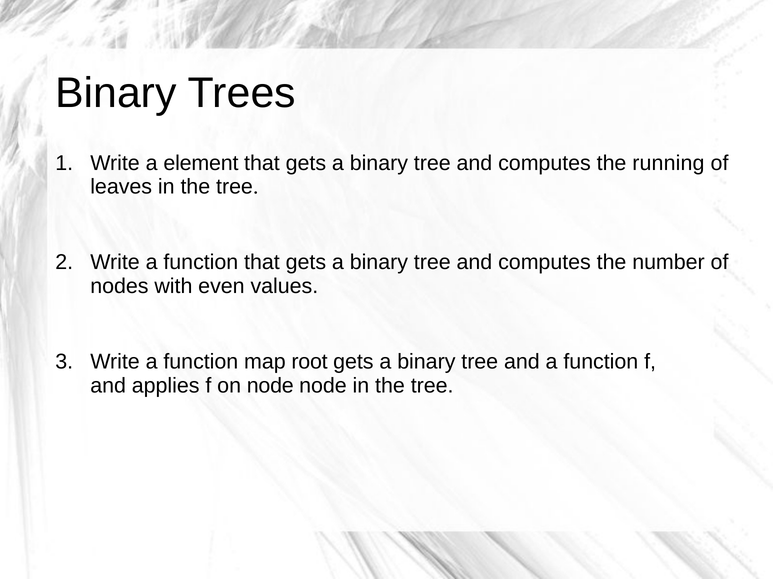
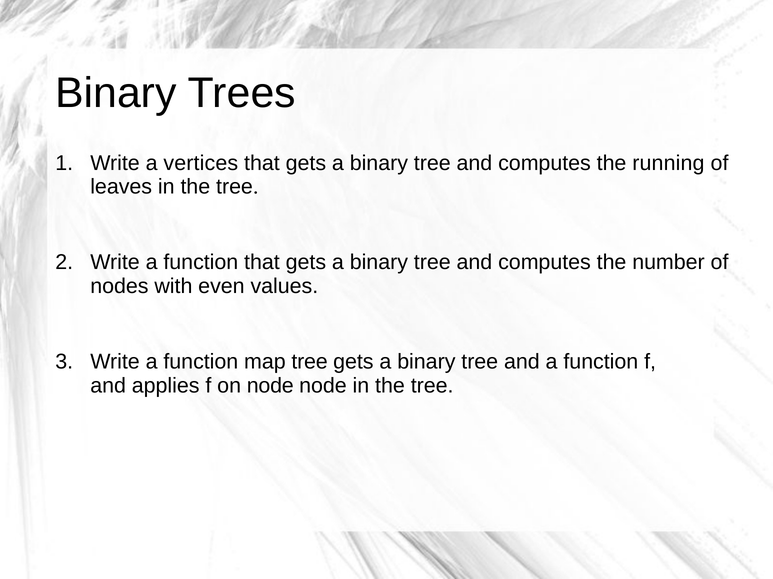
element: element -> vertices
map root: root -> tree
